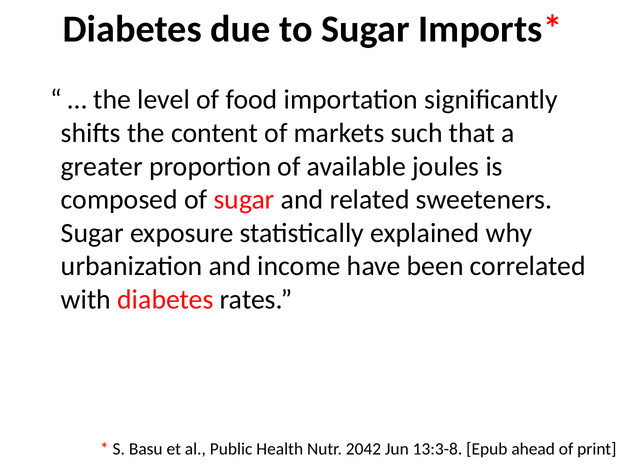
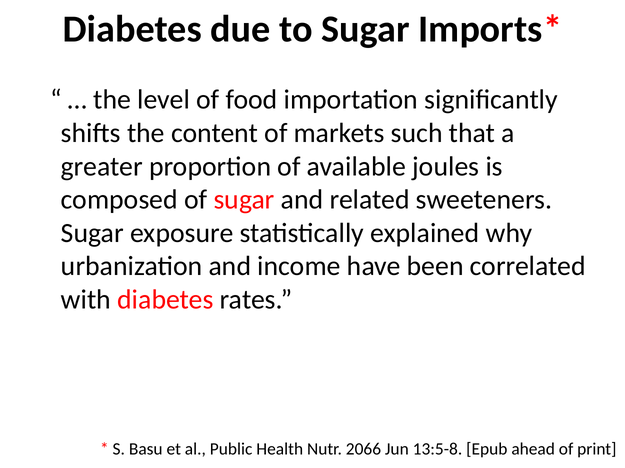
2042: 2042 -> 2066
13:3-8: 13:3-8 -> 13:5-8
